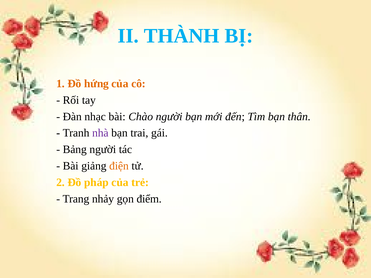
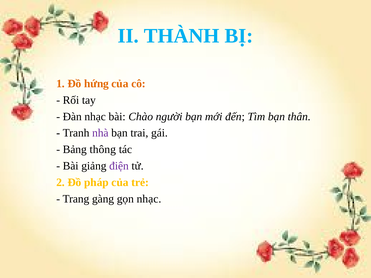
Bảng người: người -> thông
điện colour: orange -> purple
nhảy: nhảy -> gàng
gọn điểm: điểm -> nhạc
